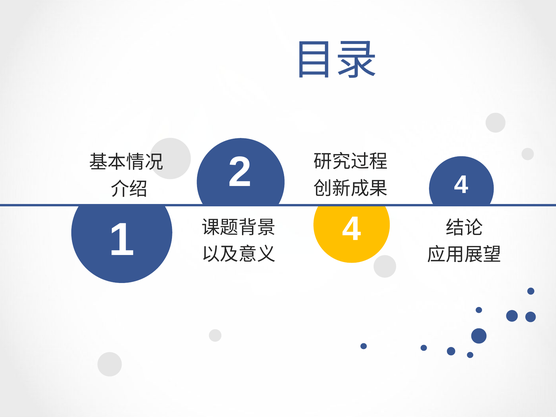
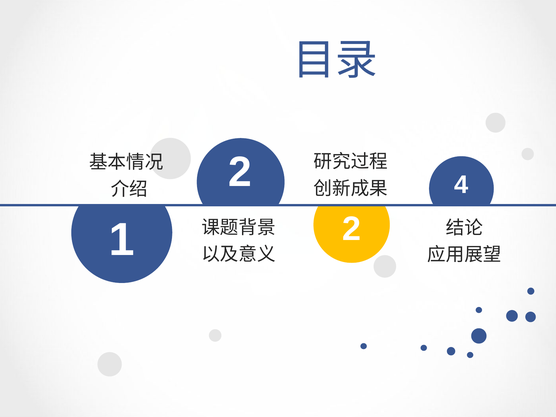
1 4: 4 -> 2
